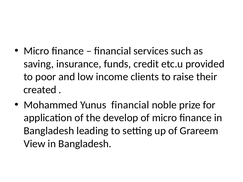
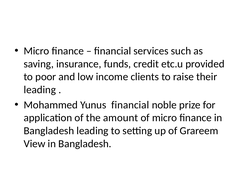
created at (40, 90): created -> leading
develop: develop -> amount
